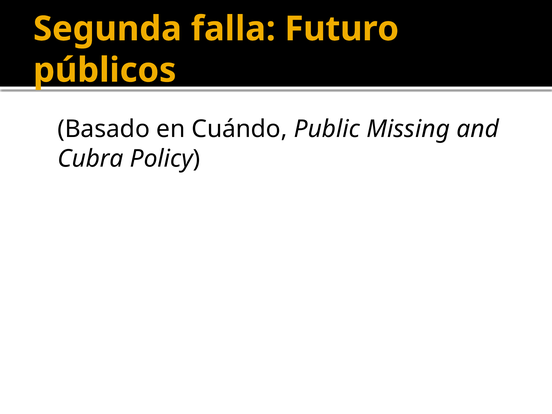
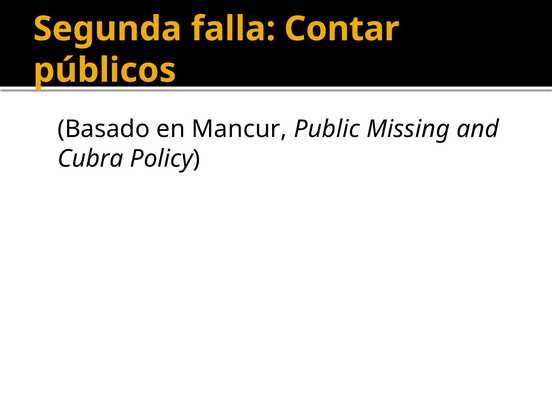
Futuro: Futuro -> Contar
Cuándo: Cuándo -> Mancur
